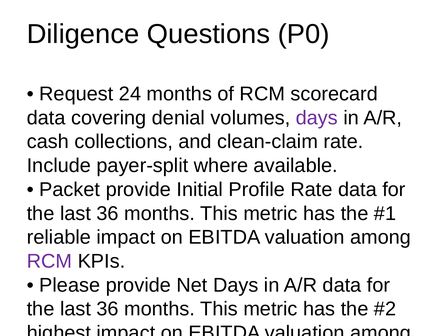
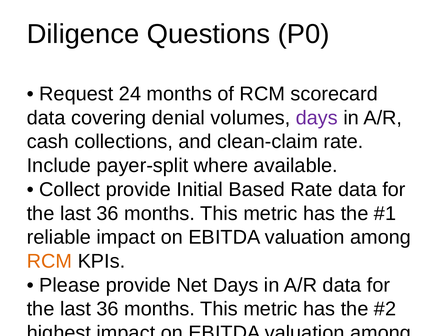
Packet at (70, 190): Packet -> Collect
Profile: Profile -> Based
RCM at (49, 261) colour: purple -> orange
